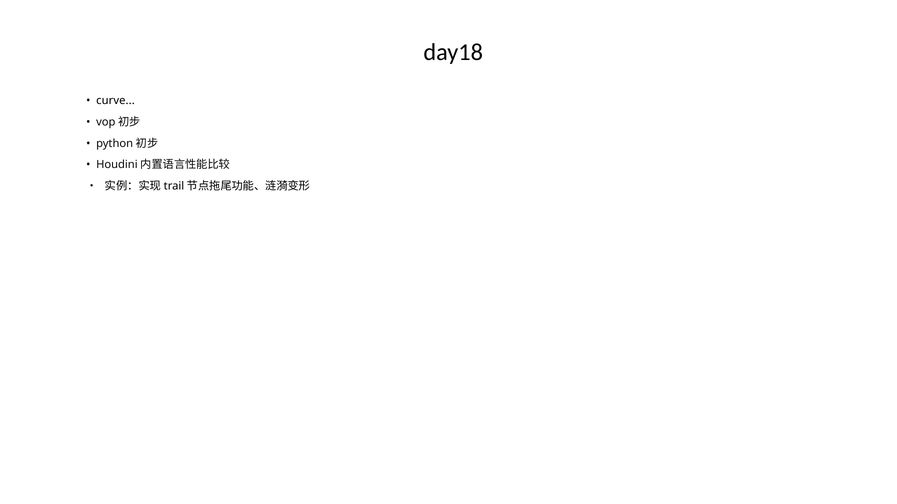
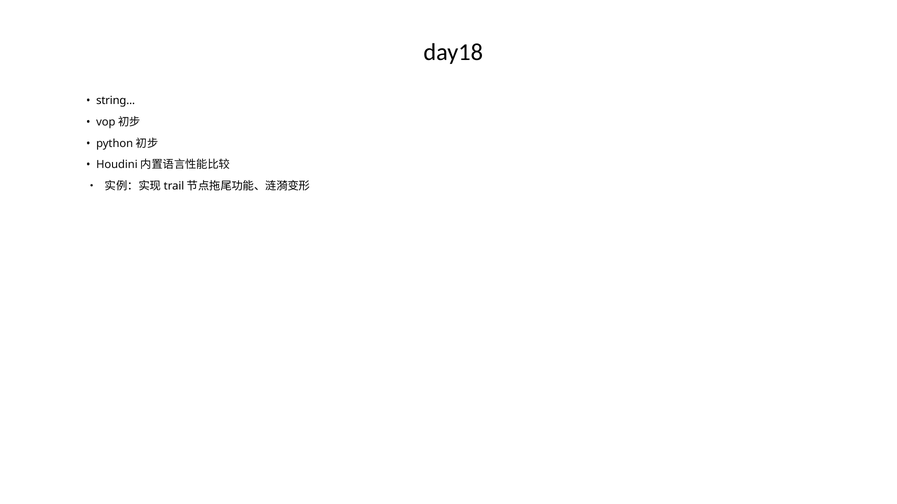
curve: curve -> string
